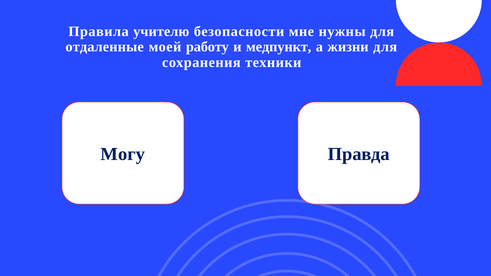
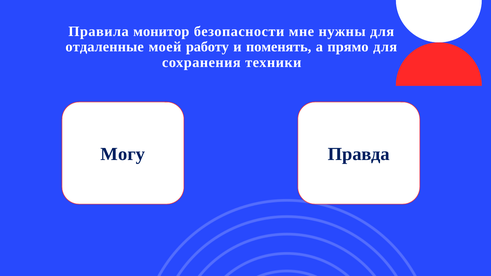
учителю: учителю -> монитор
медпункт: медпункт -> поменять
жизни: жизни -> прямо
